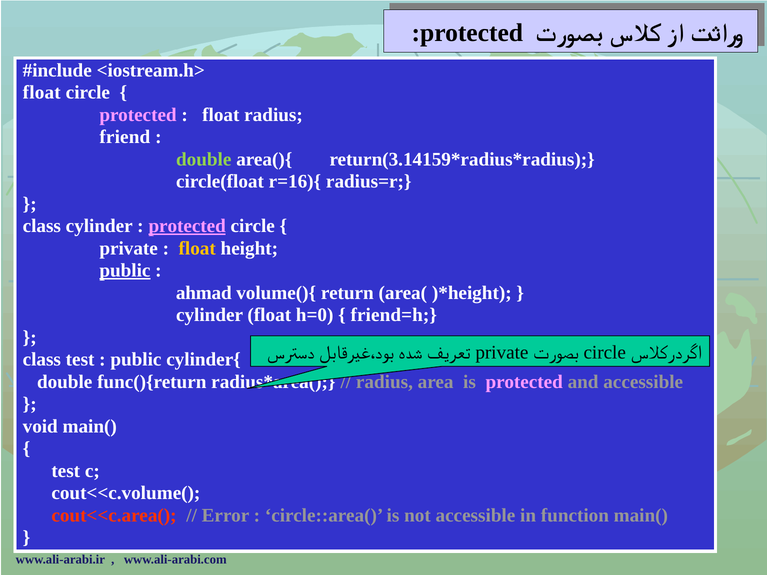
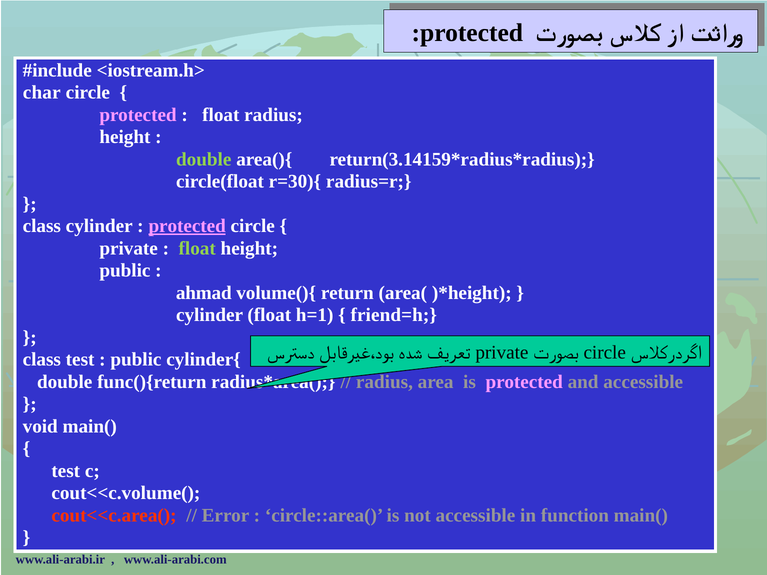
float at (42, 93): float -> char
friend at (125, 137): friend -> height
r=16){: r=16){ -> r=30){
float at (197, 248) colour: yellow -> light green
public at (125, 271) underline: present -> none
h=0: h=0 -> h=1
